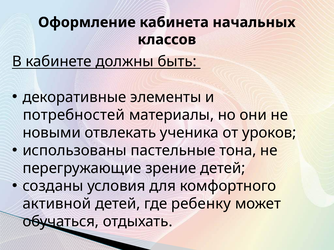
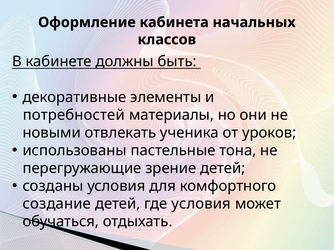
активной: активной -> создание
где ребенку: ребенку -> условия
